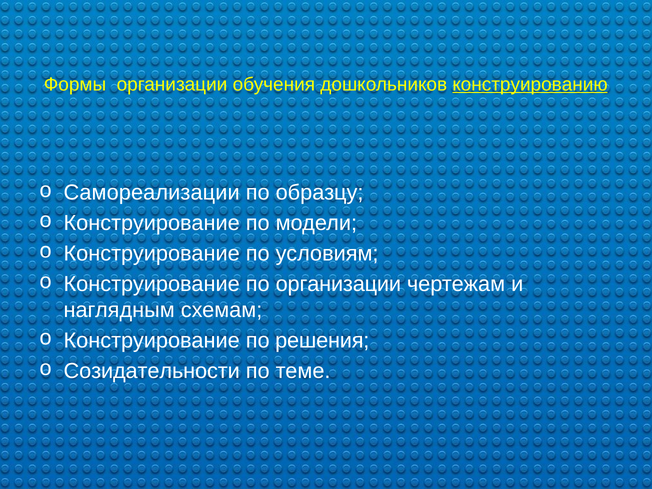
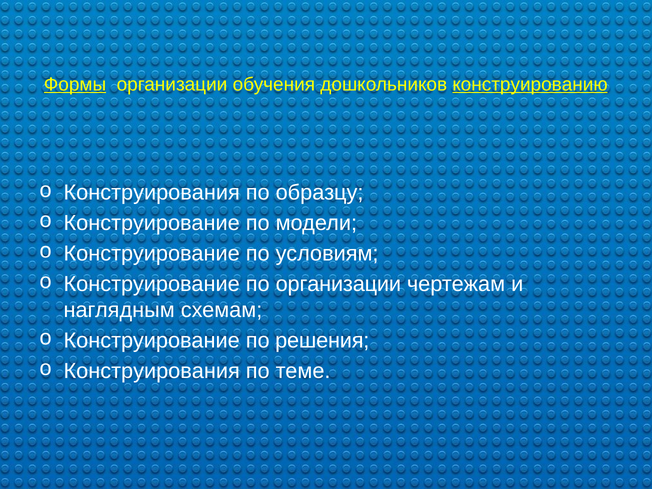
Формы underline: none -> present
Самореализации at (152, 193): Самореализации -> Конструирования
Созидательности at (152, 371): Созидательности -> Конструирования
